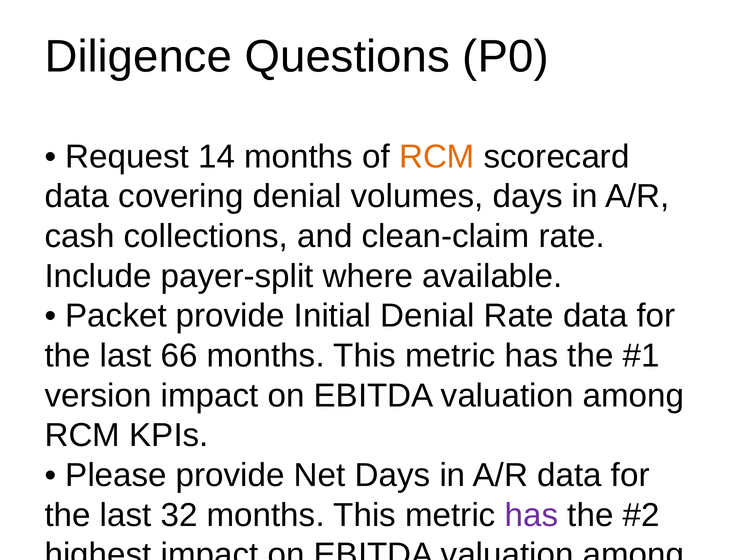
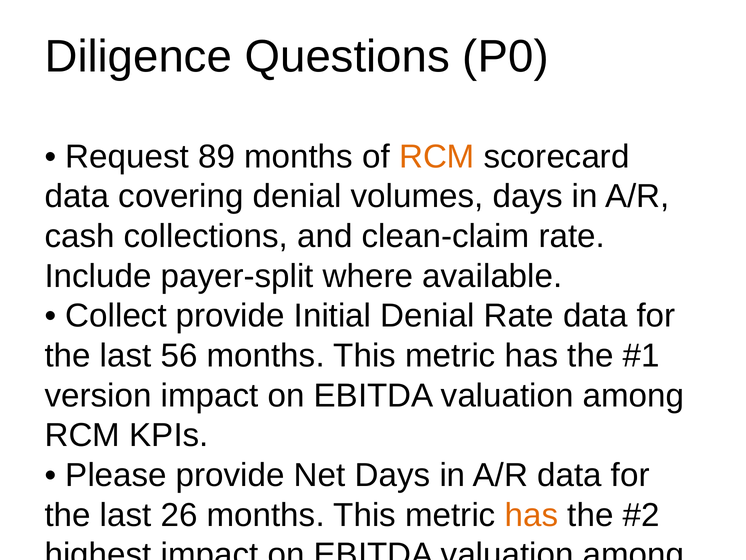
14: 14 -> 89
Packet at (116, 316): Packet -> Collect
66: 66 -> 56
32: 32 -> 26
has at (531, 515) colour: purple -> orange
